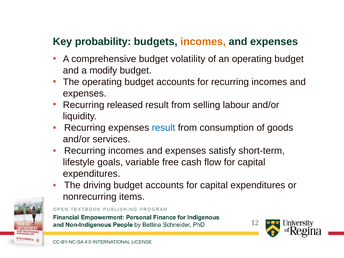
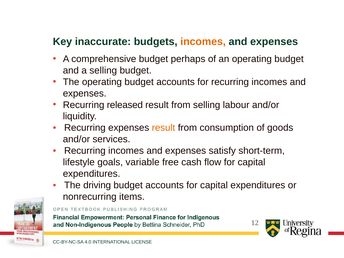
probability: probability -> inaccurate
volatility: volatility -> perhaps
a modify: modify -> selling
result at (164, 128) colour: blue -> orange
